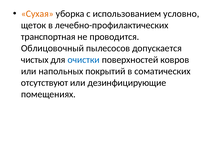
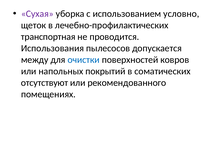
Сухая colour: orange -> purple
Облицовочный: Облицовочный -> Использования
чистых: чистых -> между
дезинфицирующие: дезинфицирующие -> рекомендованного
